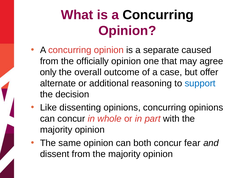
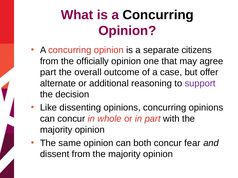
caused: caused -> citizens
only at (48, 72): only -> part
support colour: blue -> purple
